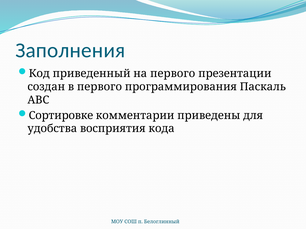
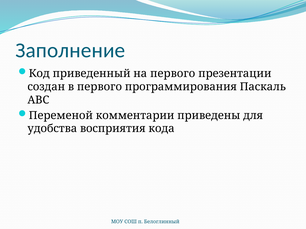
Заполнения: Заполнения -> Заполнение
Сортировке: Сортировке -> Переменой
